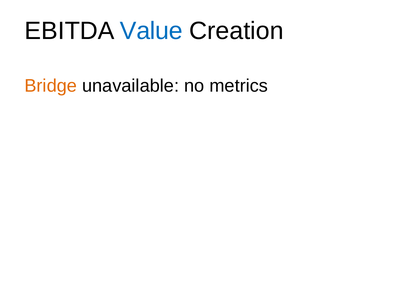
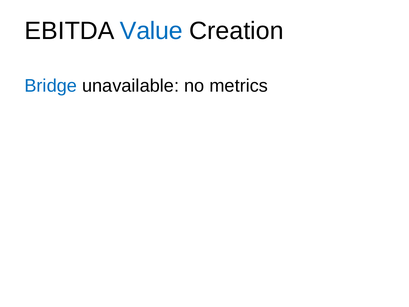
Bridge colour: orange -> blue
